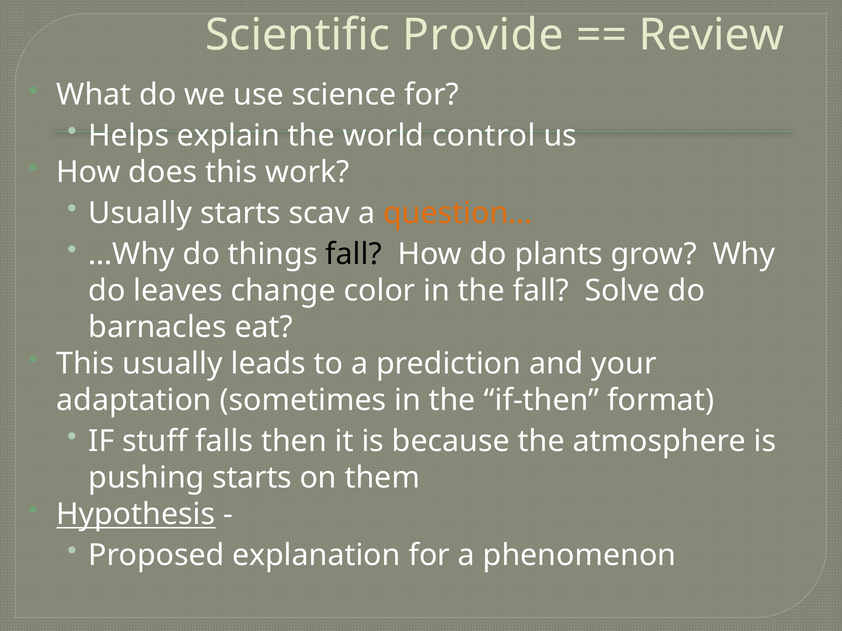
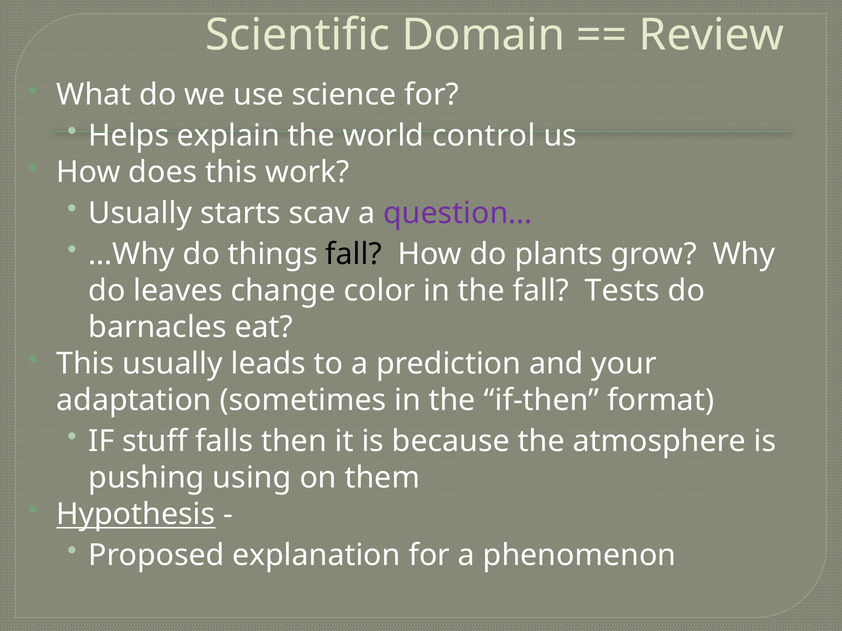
Provide: Provide -> Domain
question… colour: orange -> purple
Solve: Solve -> Tests
pushing starts: starts -> using
